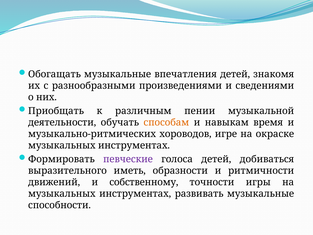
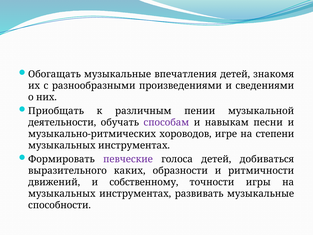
способам colour: orange -> purple
время: время -> песни
окраске: окраске -> степени
иметь: иметь -> каких
